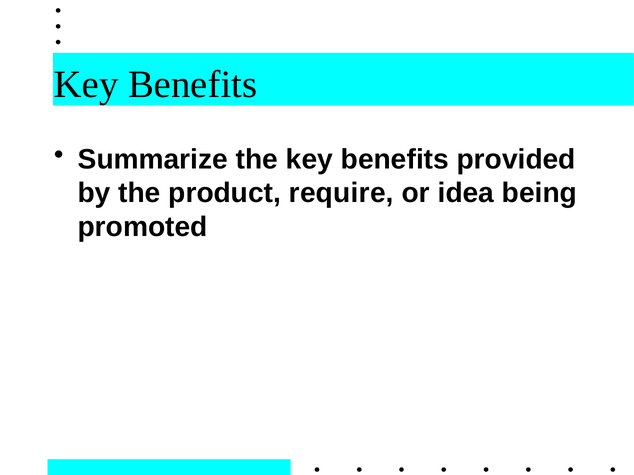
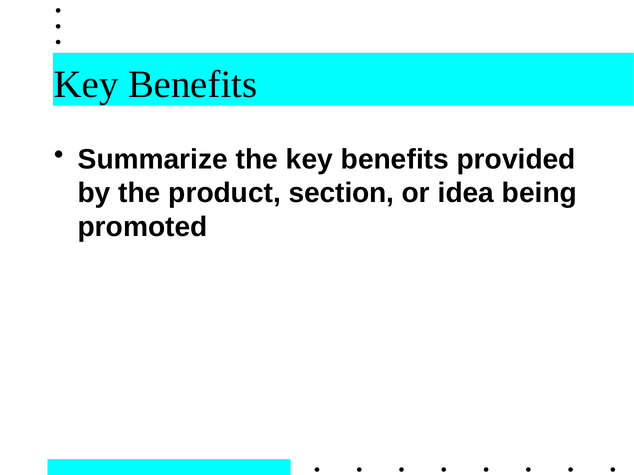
require: require -> section
